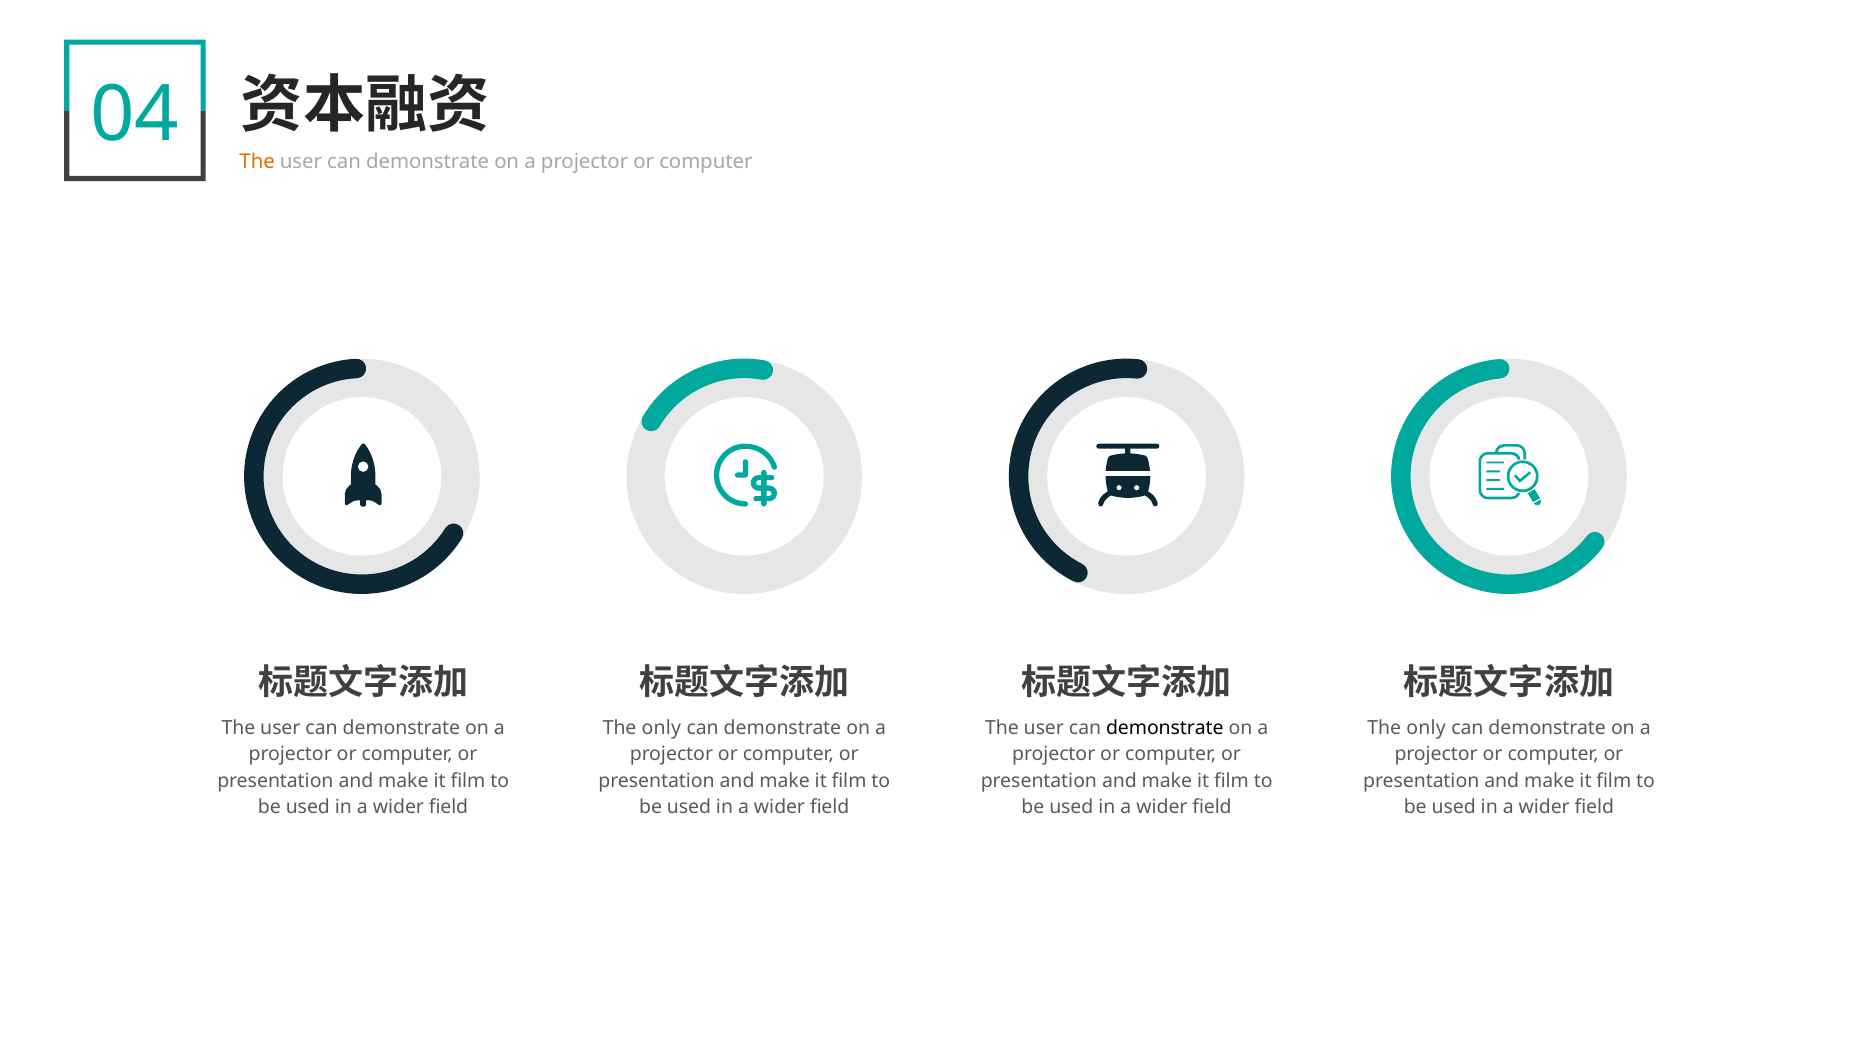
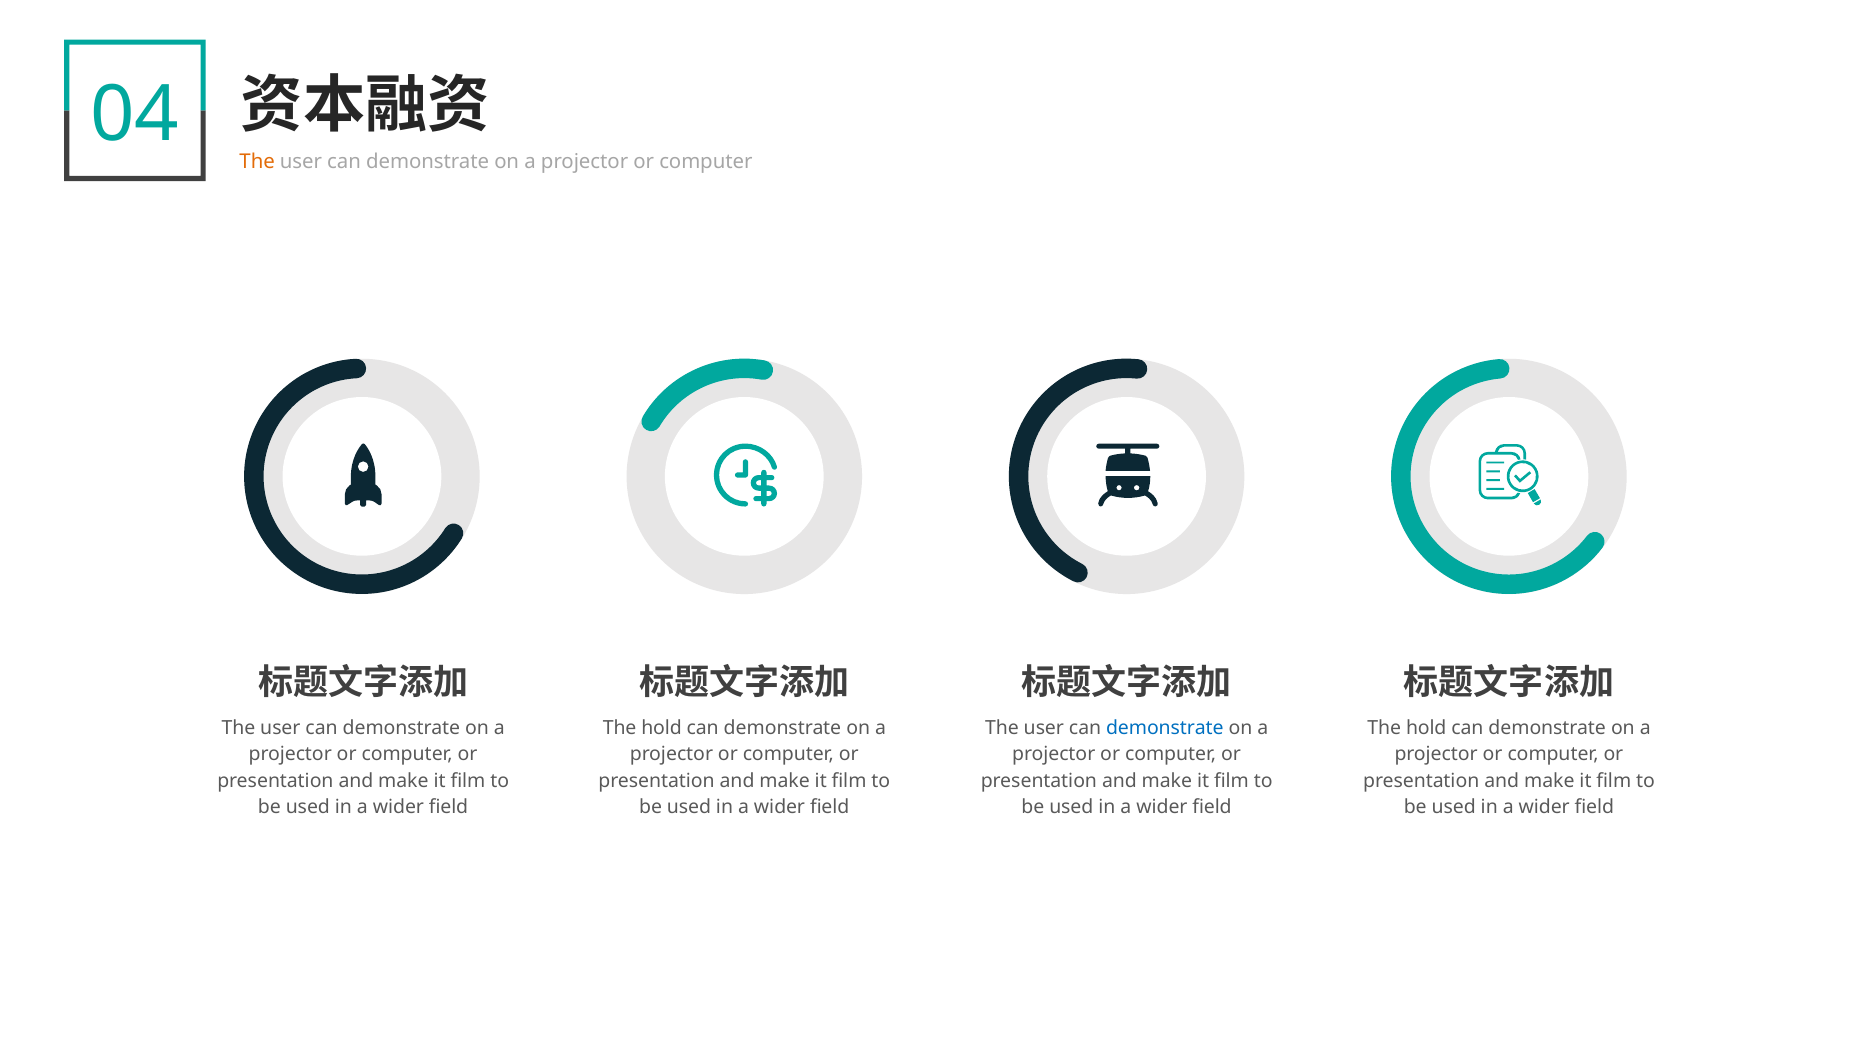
only at (661, 728): only -> hold
demonstrate at (1165, 728) colour: black -> blue
only at (1426, 728): only -> hold
